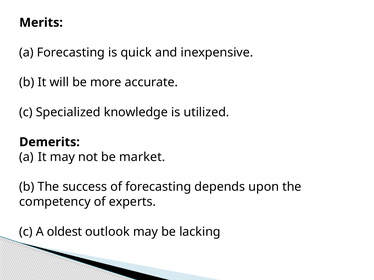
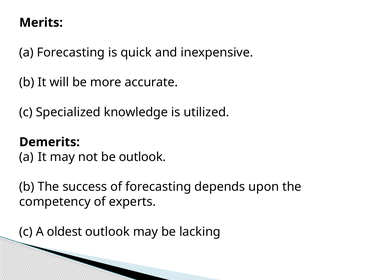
be market: market -> outlook
